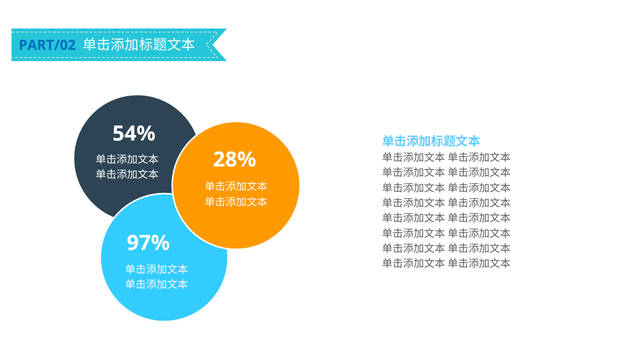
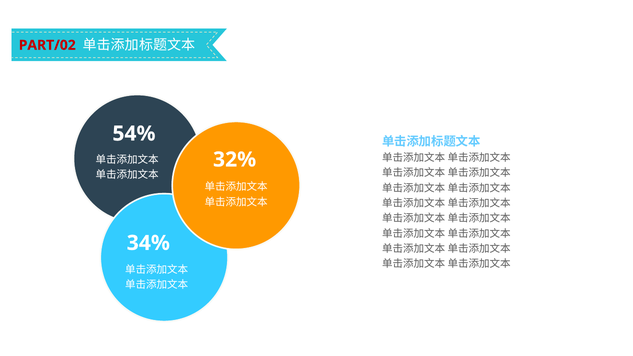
PART/02 colour: blue -> red
28%: 28% -> 32%
97%: 97% -> 34%
